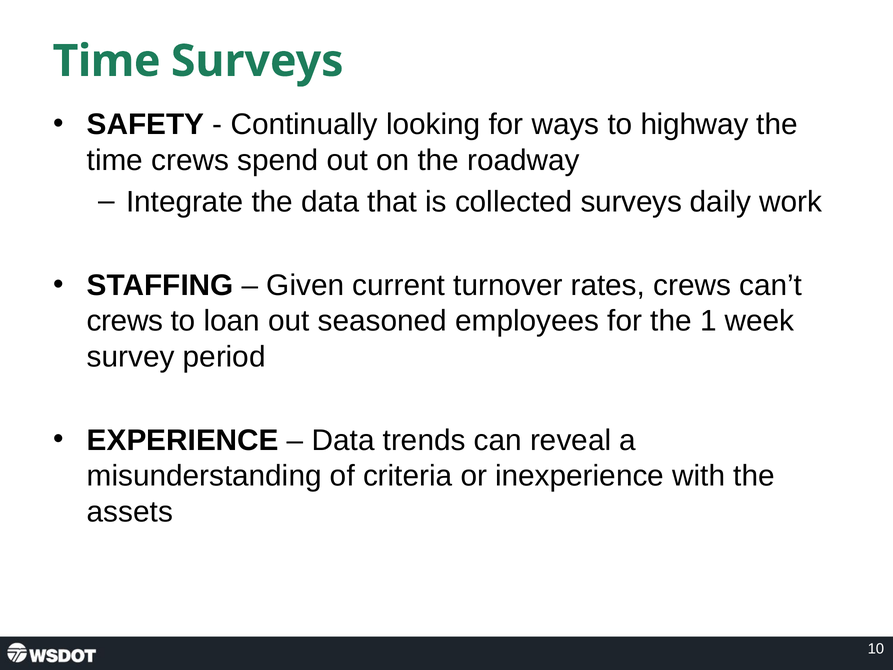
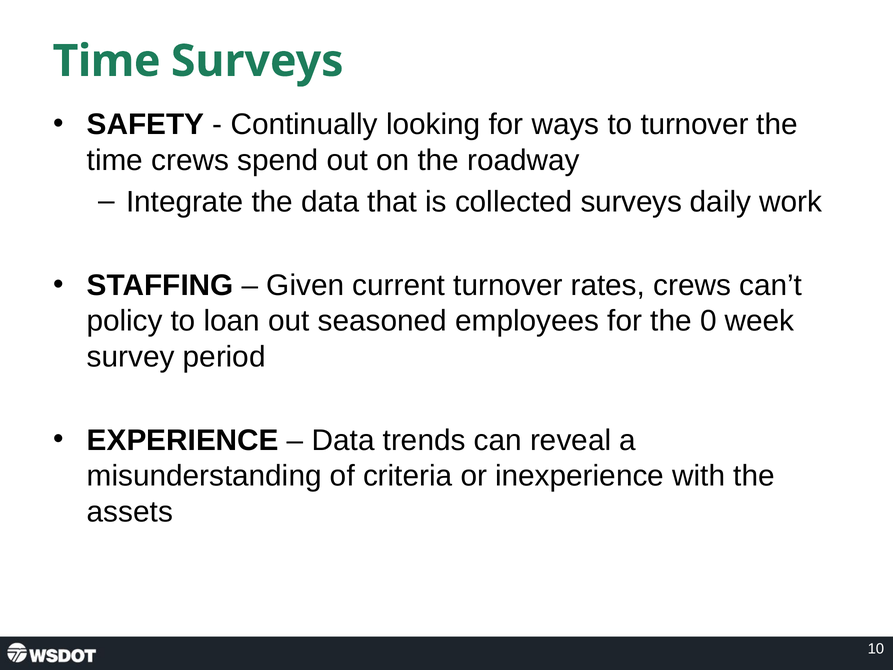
to highway: highway -> turnover
crews at (125, 321): crews -> policy
1: 1 -> 0
